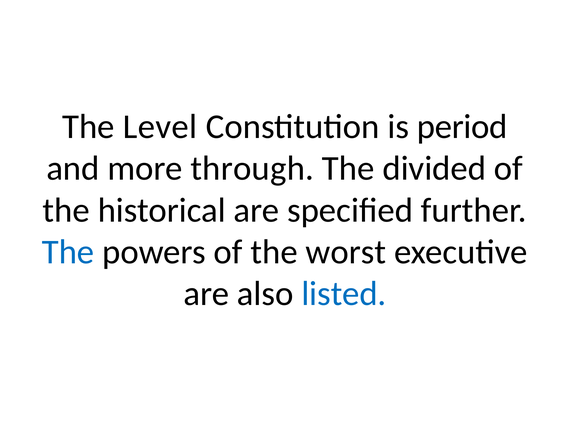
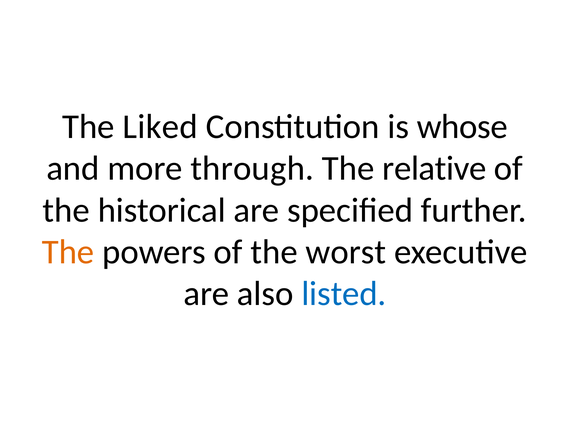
Level: Level -> Liked
period: period -> whose
divided: divided -> relative
The at (68, 252) colour: blue -> orange
